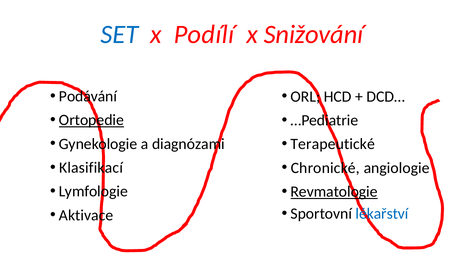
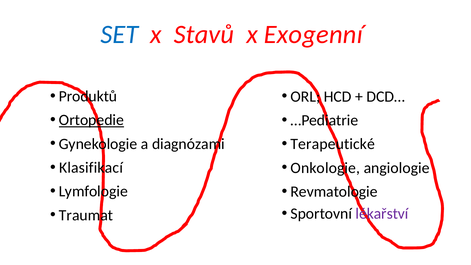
Podílí: Podílí -> Stavů
Snižování: Snižování -> Exogenní
Podávání: Podávání -> Produktů
Chronické: Chronické -> Onkologie
Revmatologie underline: present -> none
lékařství colour: blue -> purple
Aktivace: Aktivace -> Traumat
